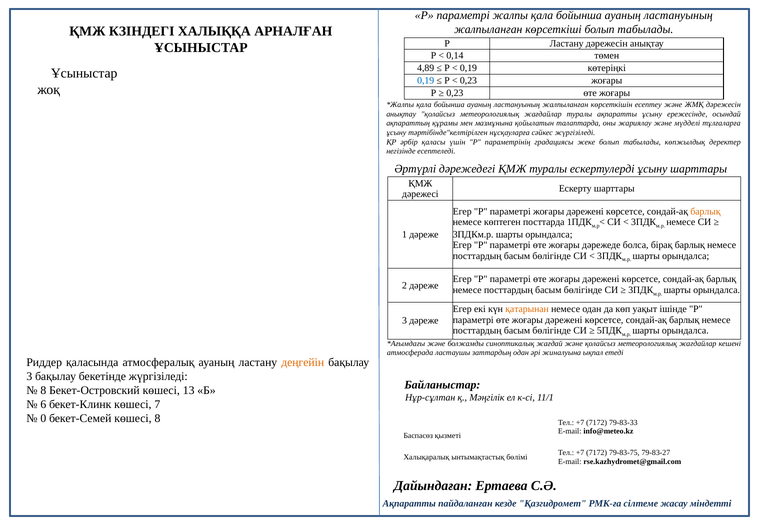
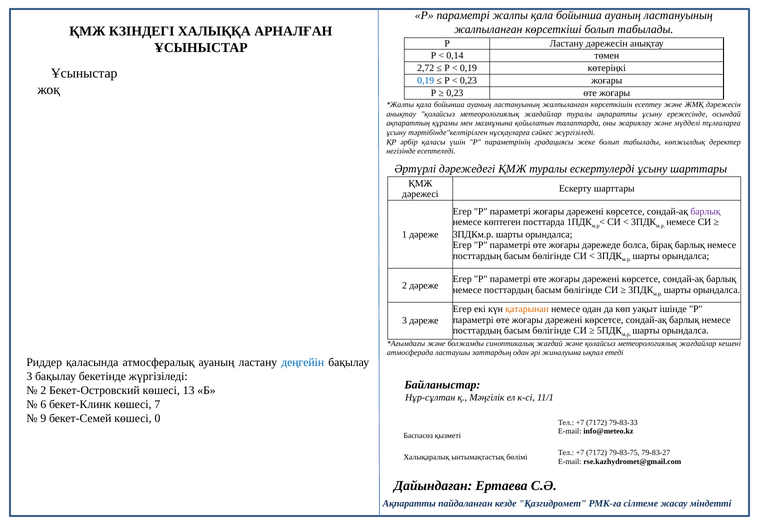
4,89: 4,89 -> 2,72
барлық at (705, 212) colour: orange -> purple
деңгейін colour: orange -> blue
8 at (43, 391): 8 -> 2
0: 0 -> 9
көшесі 8: 8 -> 0
